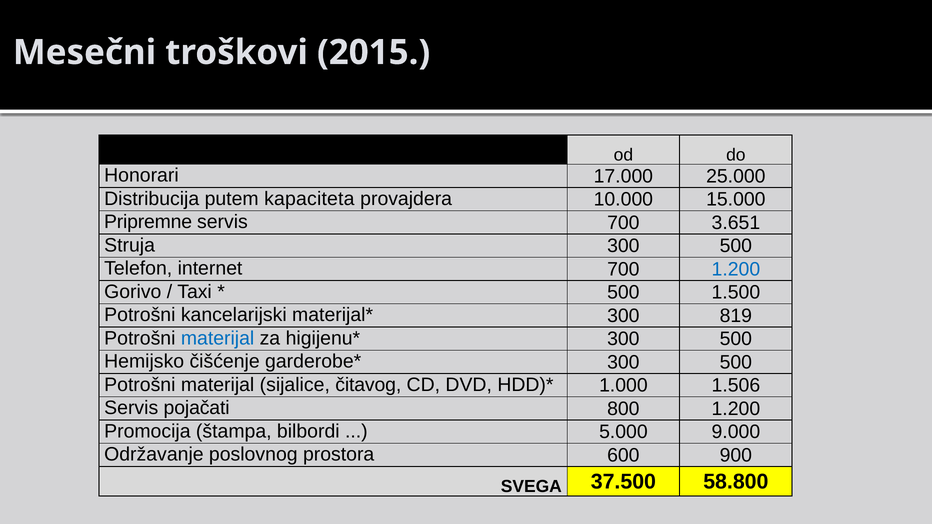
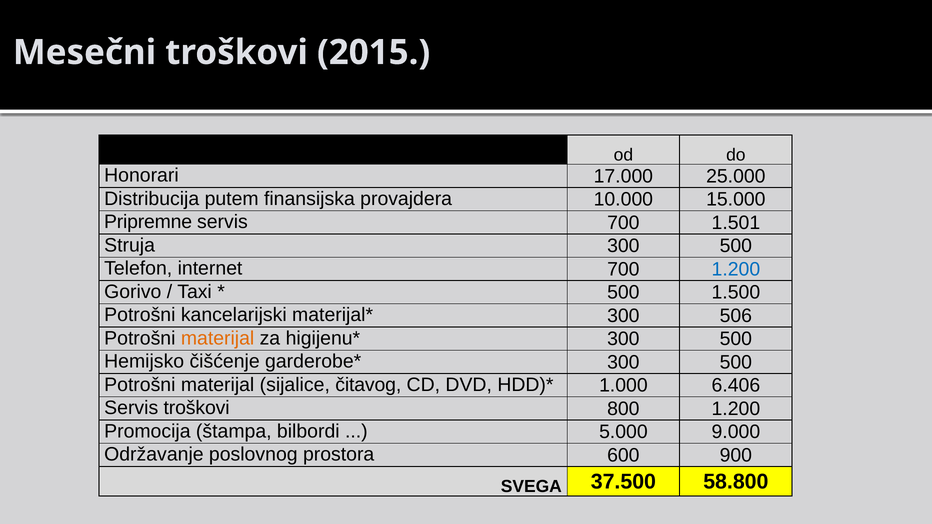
kapaciteta: kapaciteta -> finansijska
3.651: 3.651 -> 1.501
819: 819 -> 506
materijal at (218, 338) colour: blue -> orange
1.506: 1.506 -> 6.406
Servis pojačati: pojačati -> troškovi
